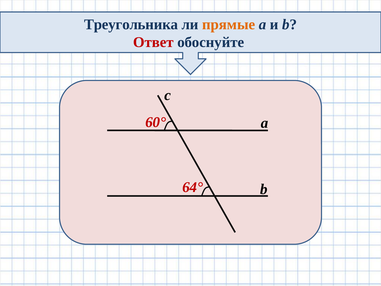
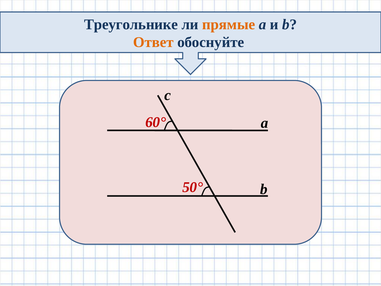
Треугольника: Треугольника -> Треугольнике
Ответ colour: red -> orange
64°: 64° -> 50°
